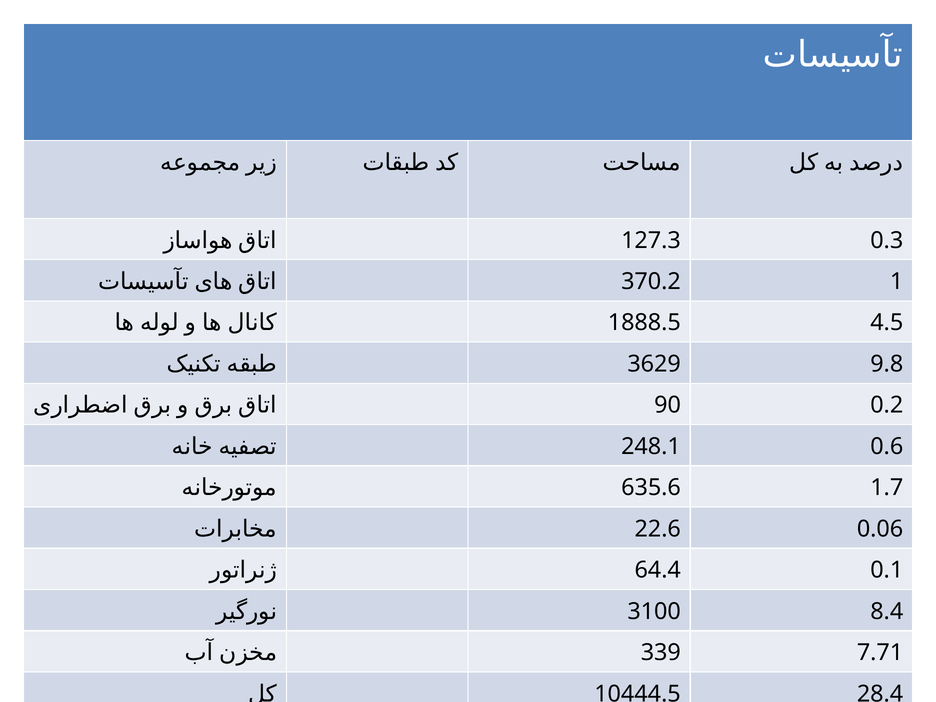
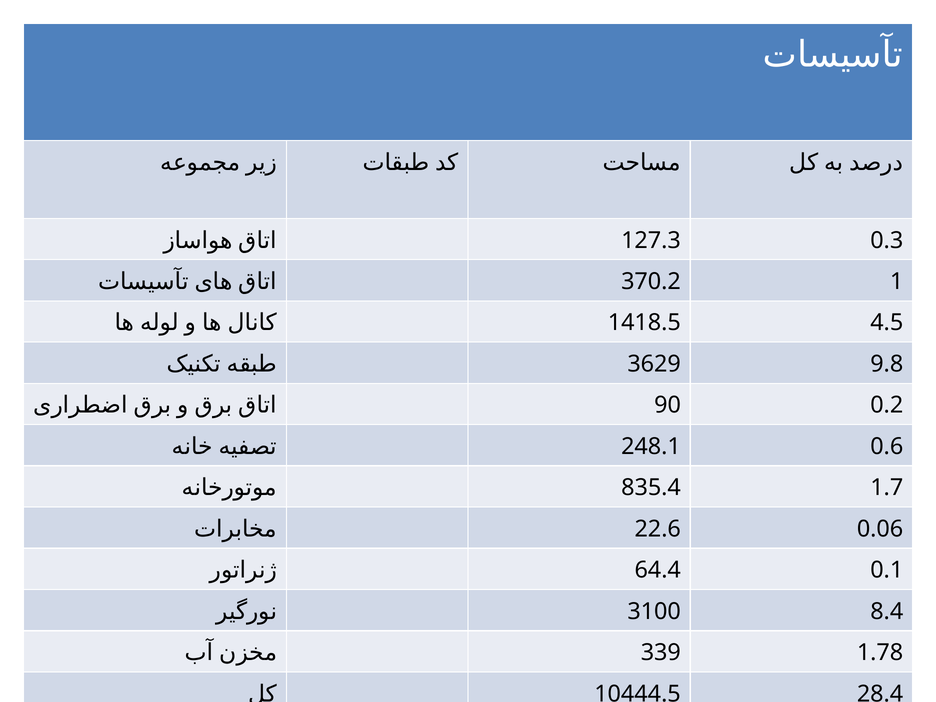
1888.5: 1888.5 -> 1418.5
635.6: 635.6 -> 835.4
7.71: 7.71 -> 1.78
